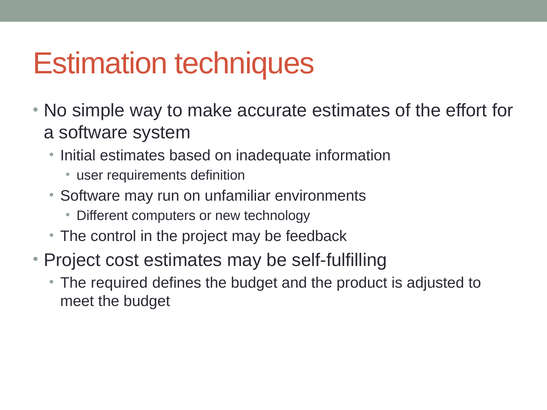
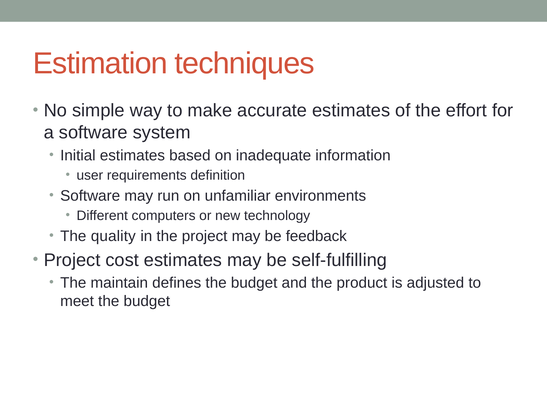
control: control -> quality
required: required -> maintain
